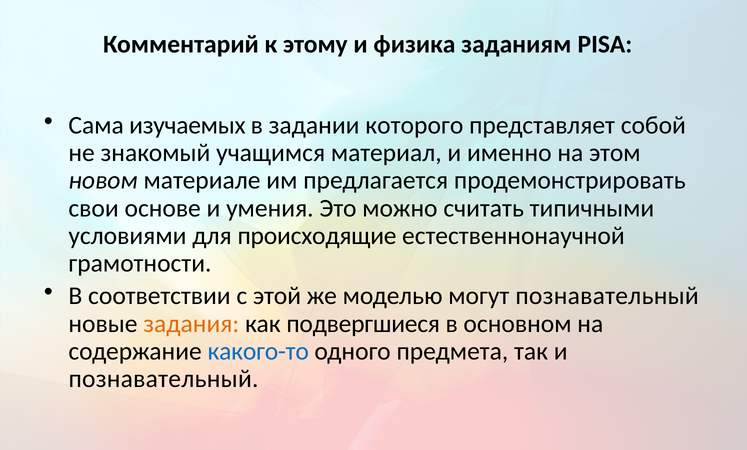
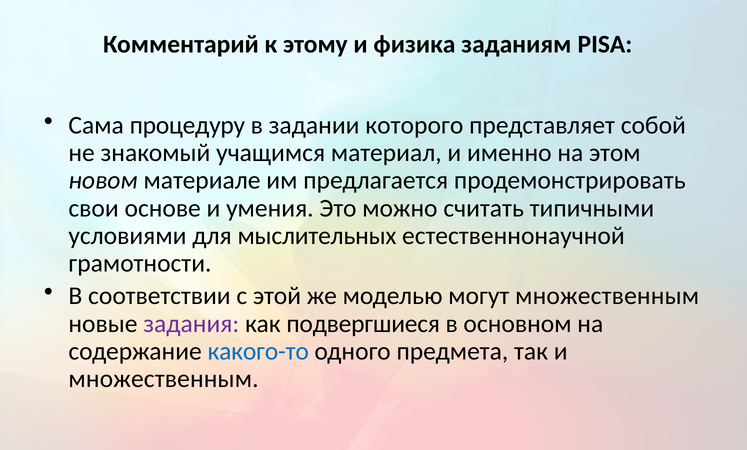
изучаемых: изучаемых -> процедуру
происходящие: происходящие -> мыслительных
могут познавательный: познавательный -> множественным
задания colour: orange -> purple
познавательный at (164, 379): познавательный -> множественным
